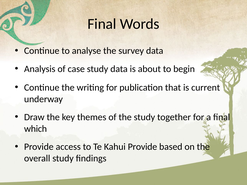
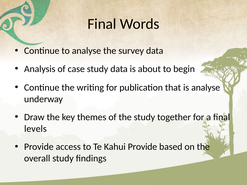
is current: current -> analyse
which: which -> levels
